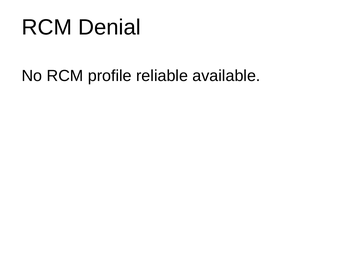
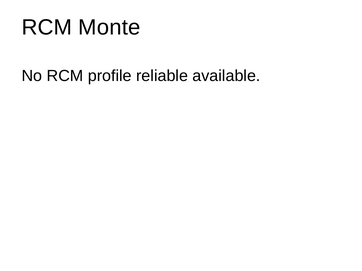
Denial: Denial -> Monte
